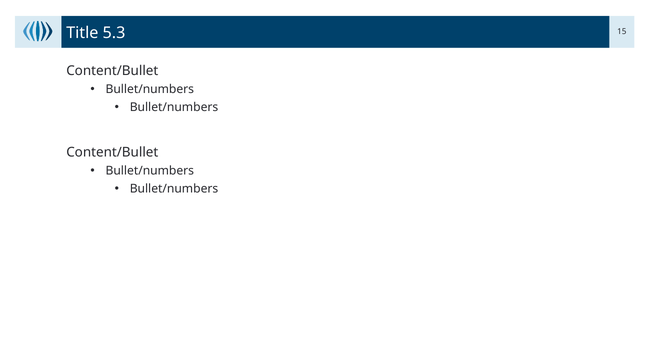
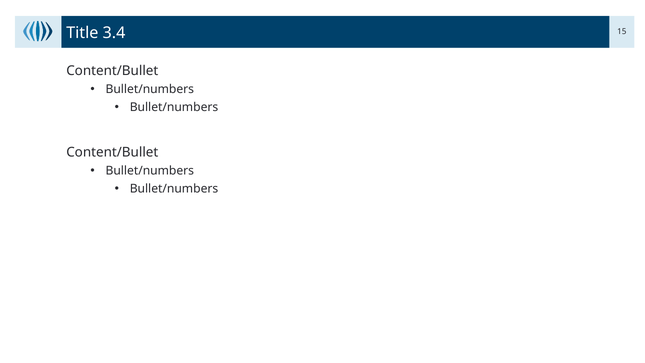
5.3: 5.3 -> 3.4
